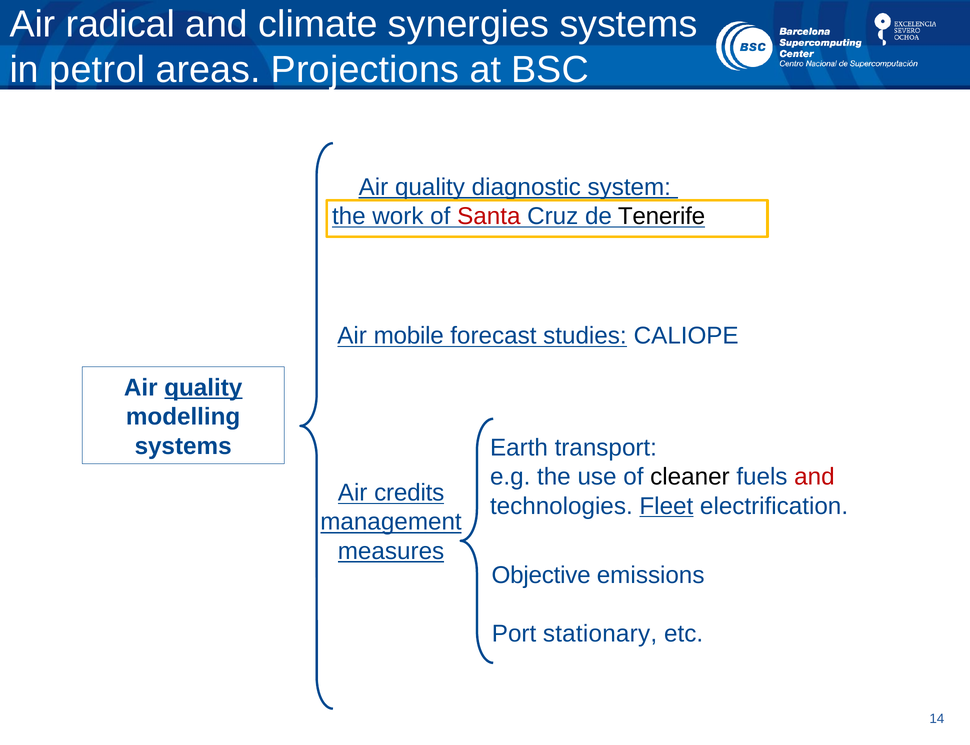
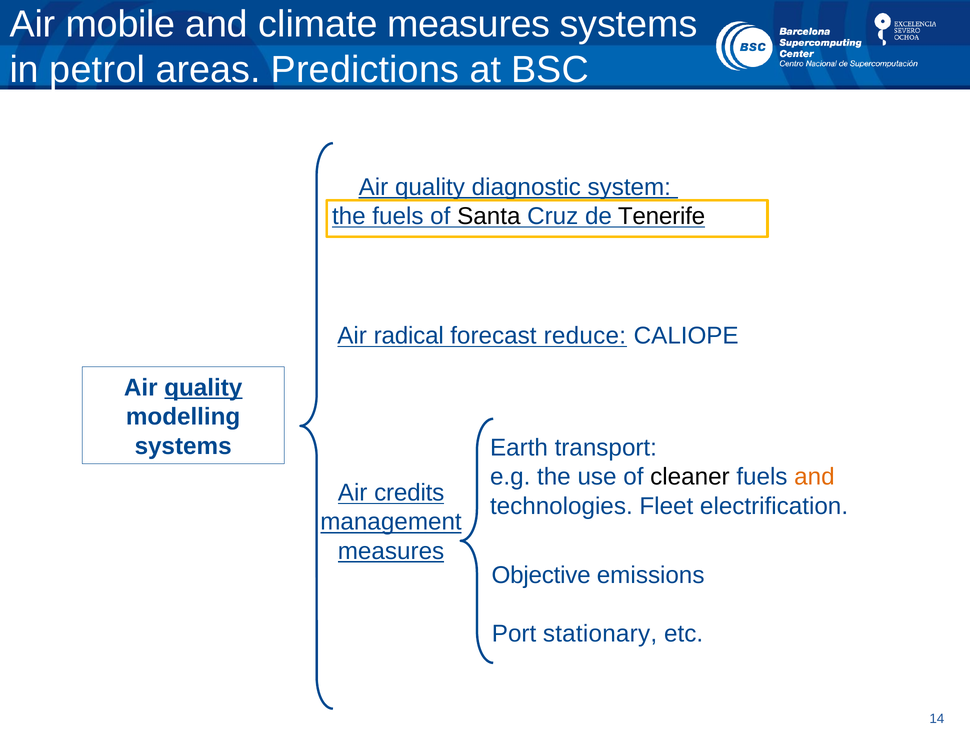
radical: radical -> mobile
climate synergies: synergies -> measures
Projections: Projections -> Predictions
the work: work -> fuels
Santa colour: red -> black
mobile: mobile -> radical
studies: studies -> reduce
and at (814, 477) colour: red -> orange
Fleet underline: present -> none
